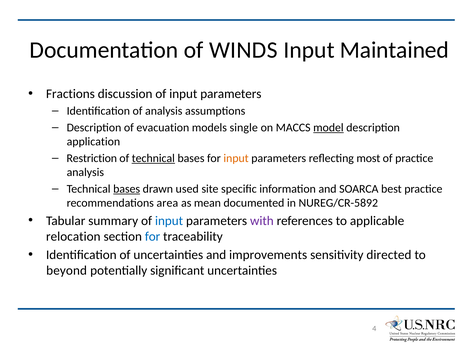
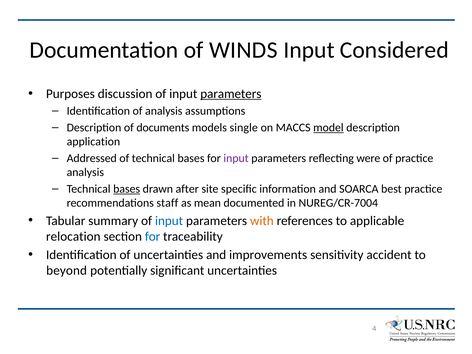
Maintained: Maintained -> Considered
Fractions: Fractions -> Purposes
parameters at (231, 94) underline: none -> present
evacuation: evacuation -> documents
Restriction: Restriction -> Addressed
technical at (153, 158) underline: present -> none
input at (236, 158) colour: orange -> purple
most: most -> were
used: used -> after
area: area -> staff
NUREG/CR-5892: NUREG/CR-5892 -> NUREG/CR-7004
with colour: purple -> orange
directed: directed -> accident
